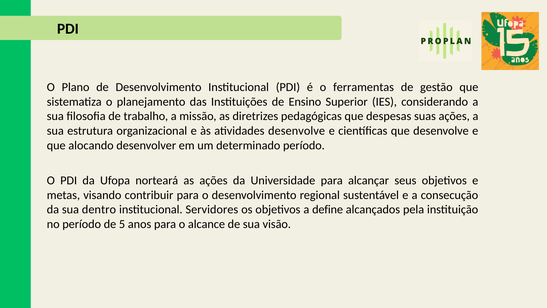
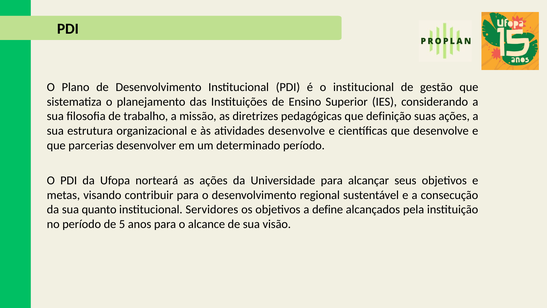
o ferramentas: ferramentas -> institucional
despesas: despesas -> definição
alocando: alocando -> parcerias
dentro: dentro -> quanto
